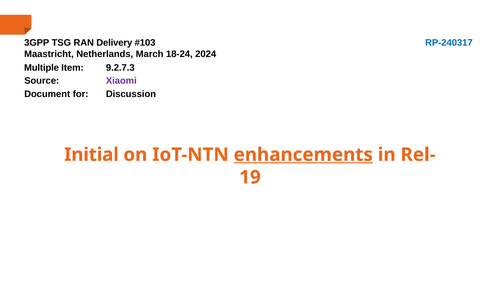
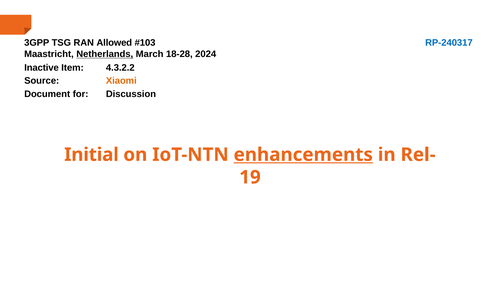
Delivery: Delivery -> Allowed
Netherlands underline: none -> present
18-24: 18-24 -> 18-28
Multiple: Multiple -> Inactive
9.2.7.3: 9.2.7.3 -> 4.3.2.2
Xiaomi colour: purple -> orange
